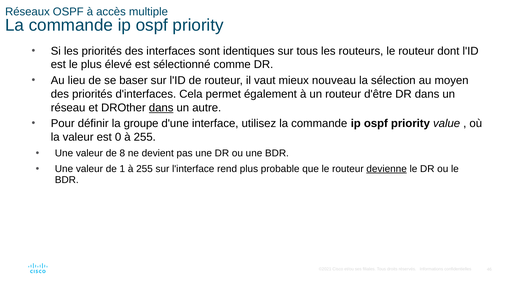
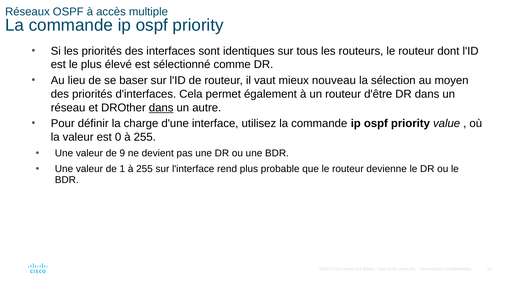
groupe: groupe -> charge
8: 8 -> 9
devienne underline: present -> none
